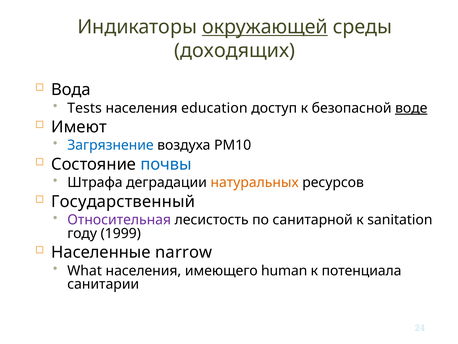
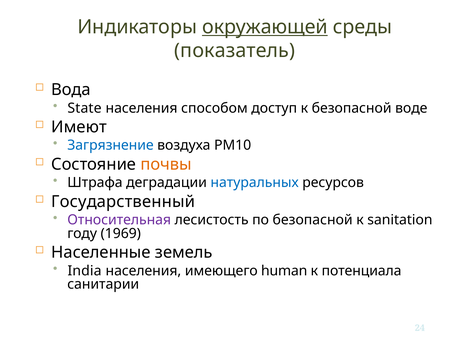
доходящих: доходящих -> показатель
Tests: Tests -> State
education: education -> способом
воде underline: present -> none
почвы colour: blue -> orange
натуральных colour: orange -> blue
по санитарной: санитарной -> безопасной
1999: 1999 -> 1969
narrow: narrow -> земель
What: What -> India
